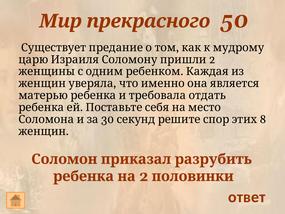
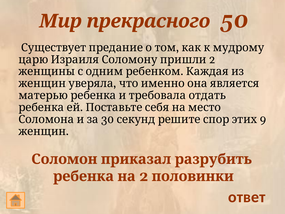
8: 8 -> 9
